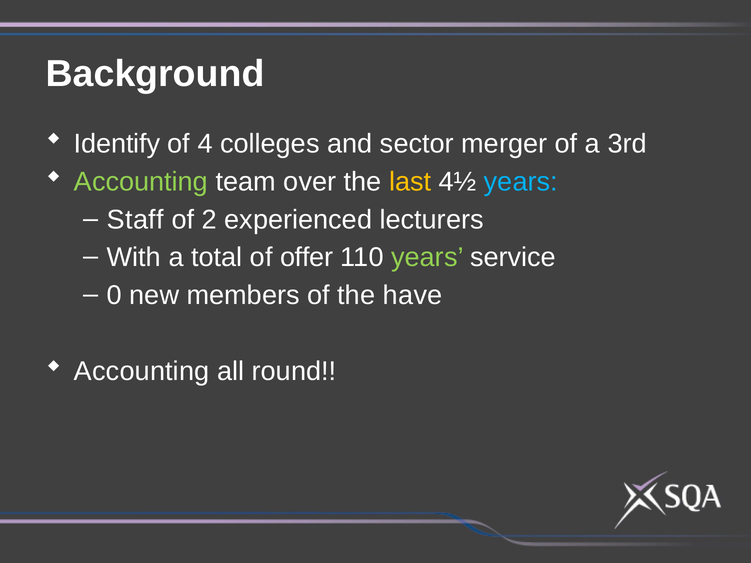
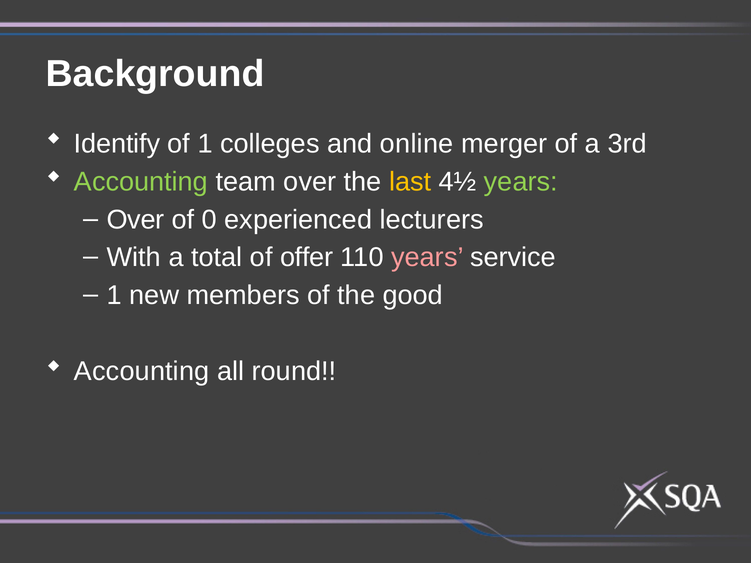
of 4: 4 -> 1
sector: sector -> online
years at (521, 182) colour: light blue -> light green
Staff at (135, 220): Staff -> Over
2: 2 -> 0
years at (427, 258) colour: light green -> pink
0 at (114, 296): 0 -> 1
have: have -> good
